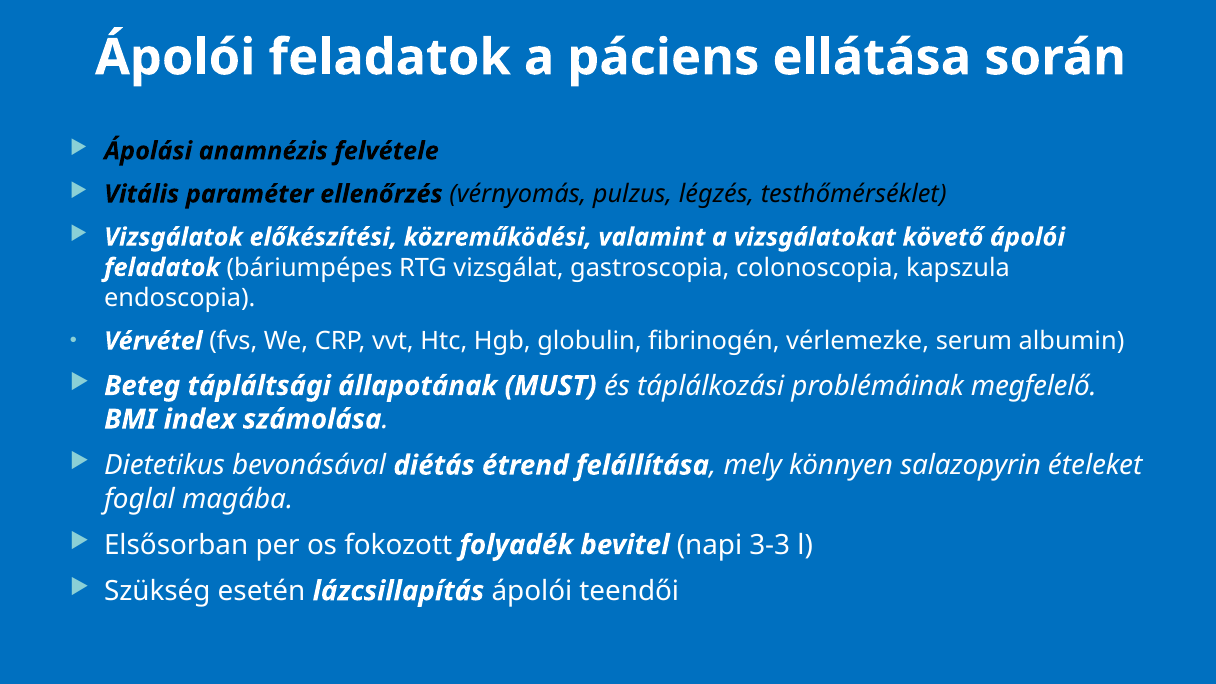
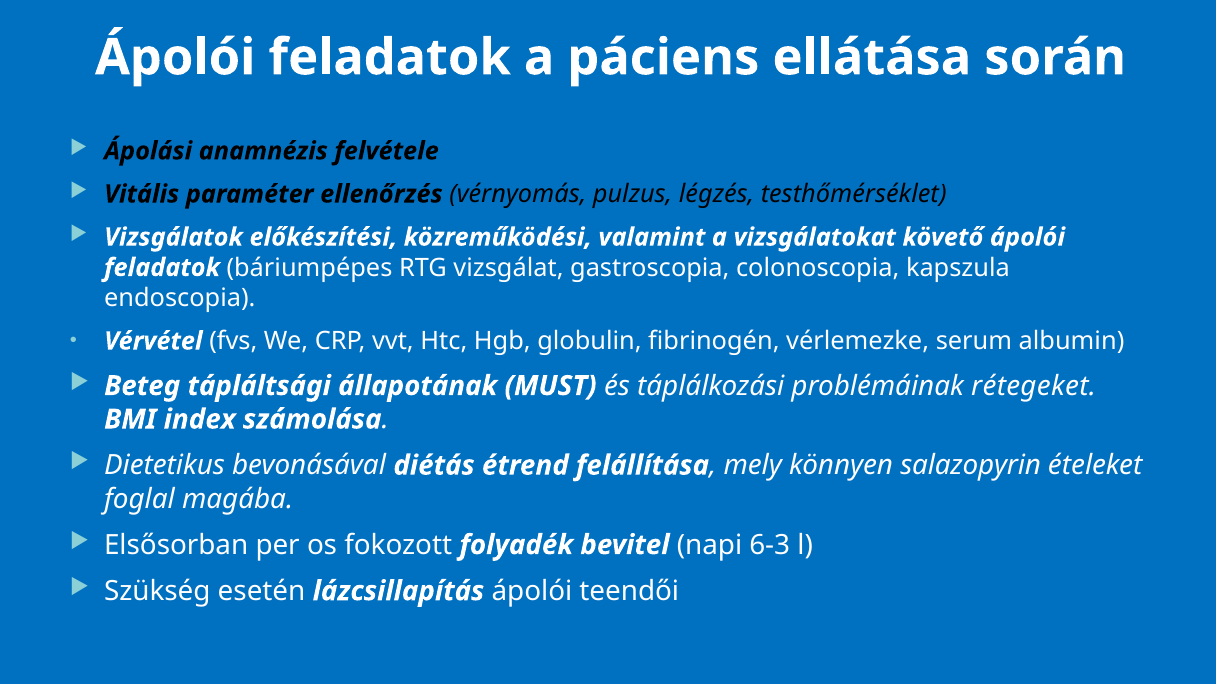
megfelelő: megfelelő -> rétegeket
3-3: 3-3 -> 6-3
